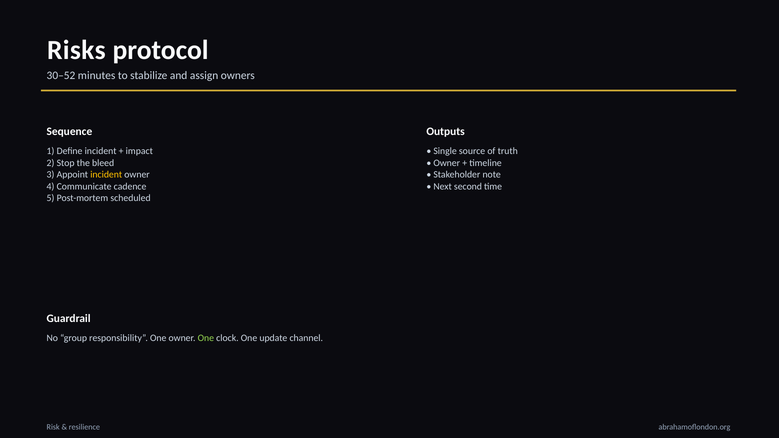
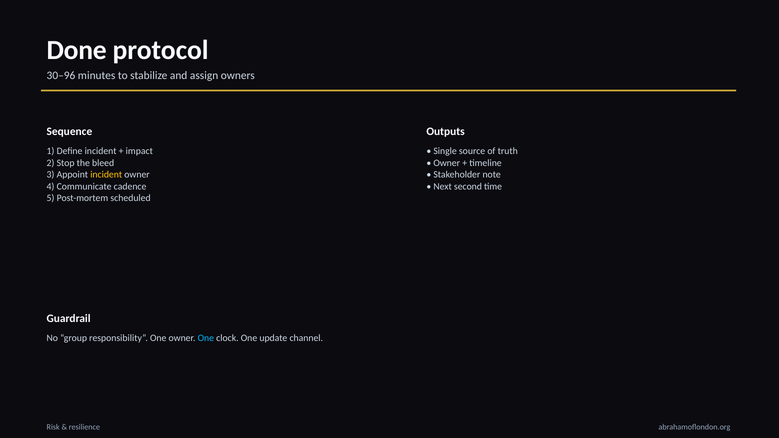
Risks: Risks -> Done
30–52: 30–52 -> 30–96
One at (206, 338) colour: light green -> light blue
